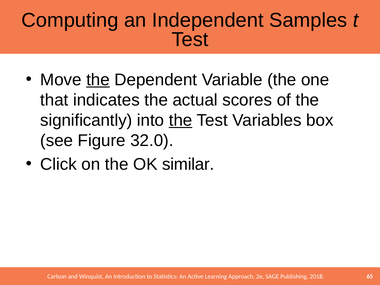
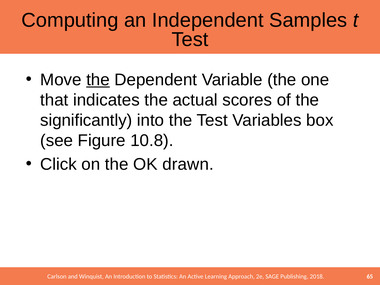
the at (181, 120) underline: present -> none
32.0: 32.0 -> 10.8
similar: similar -> drawn
